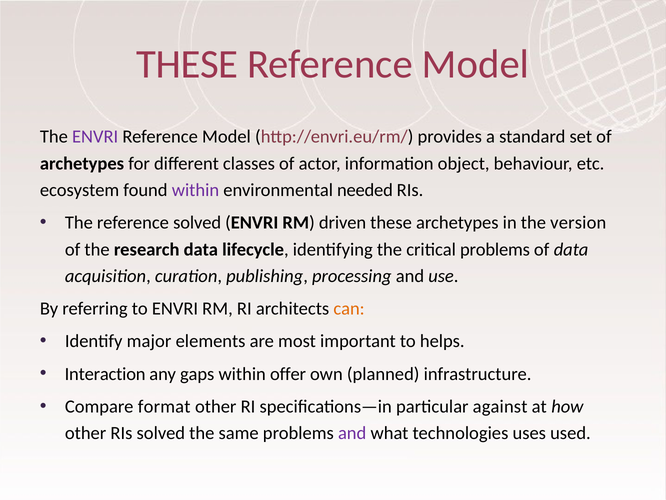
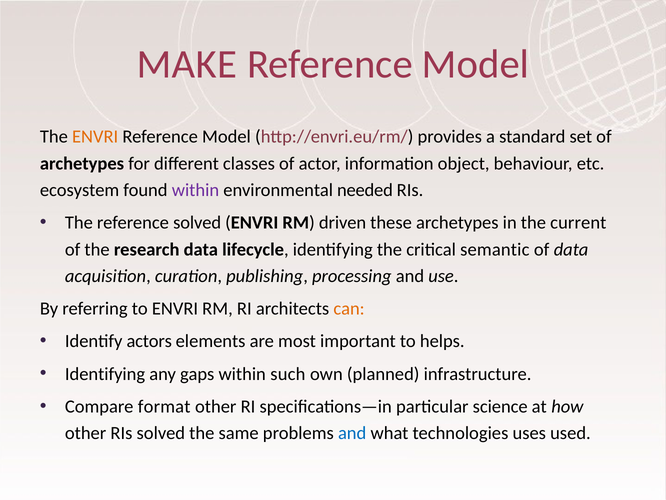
THESE at (187, 64): THESE -> MAKE
ENVRI at (95, 137) colour: purple -> orange
version: version -> current
critical problems: problems -> semantic
major: major -> actors
Interaction at (105, 374): Interaction -> Identifying
offer: offer -> such
against: against -> science
and at (352, 433) colour: purple -> blue
